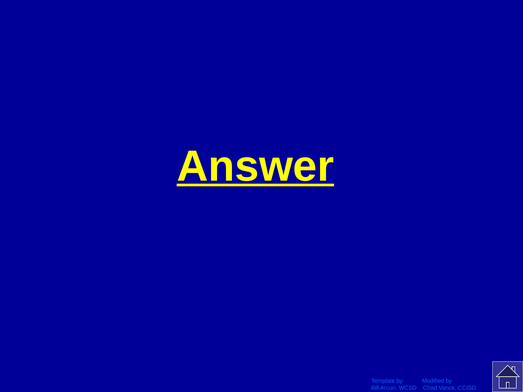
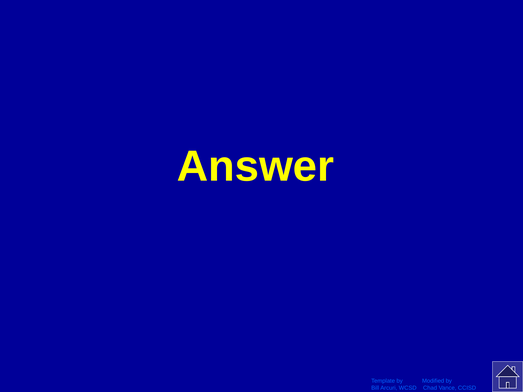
Answer underline: present -> none
